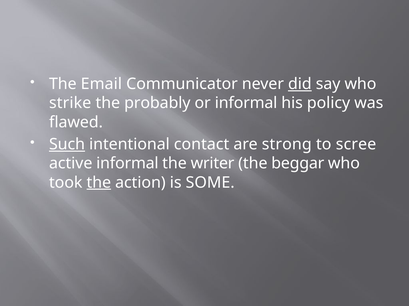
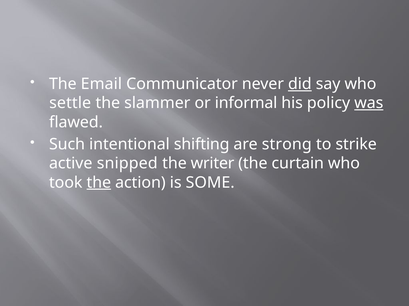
strike: strike -> settle
probably: probably -> slammer
was underline: none -> present
Such underline: present -> none
contact: contact -> shifting
scree: scree -> strike
active informal: informal -> snipped
beggar: beggar -> curtain
